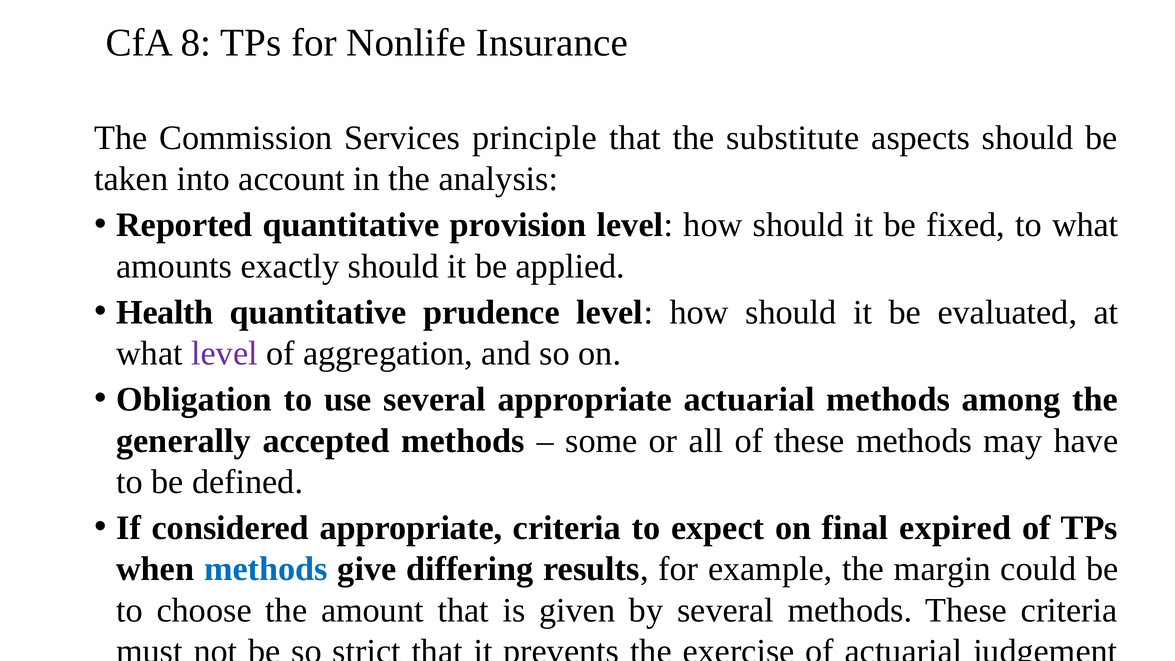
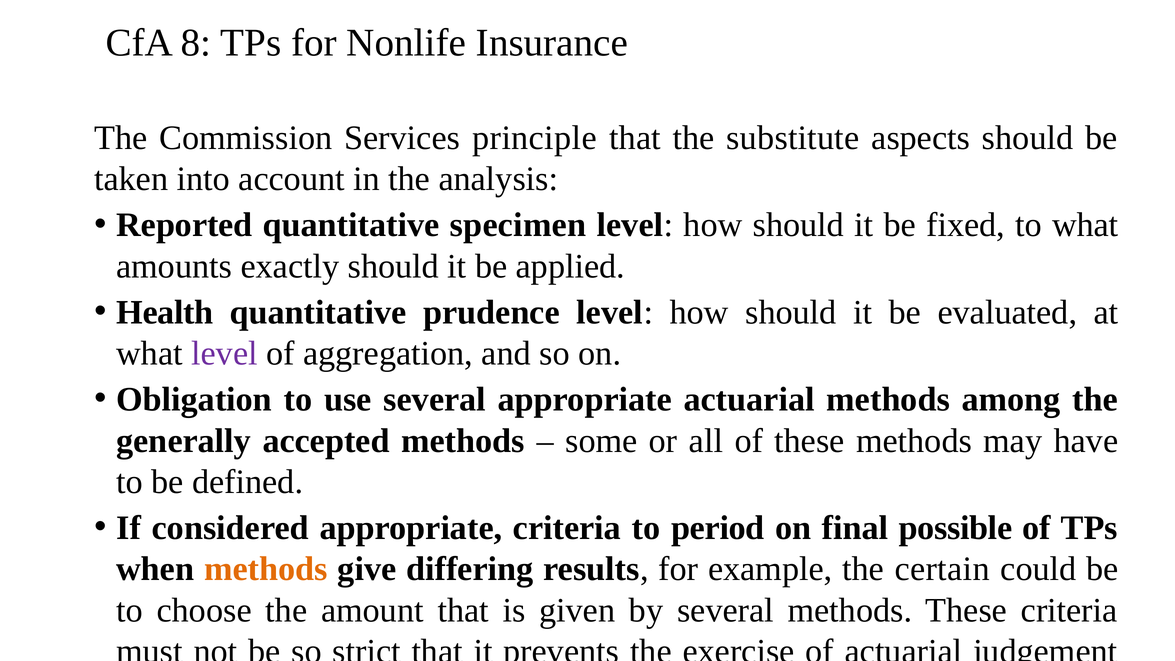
provision: provision -> specimen
expect: expect -> period
expired: expired -> possible
methods at (266, 569) colour: blue -> orange
margin: margin -> certain
